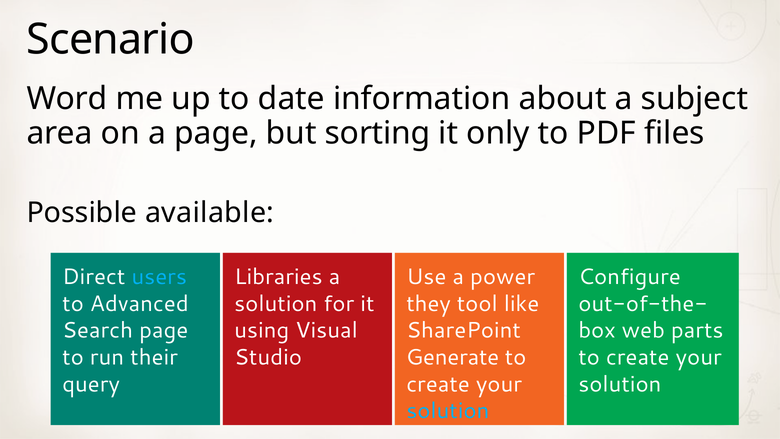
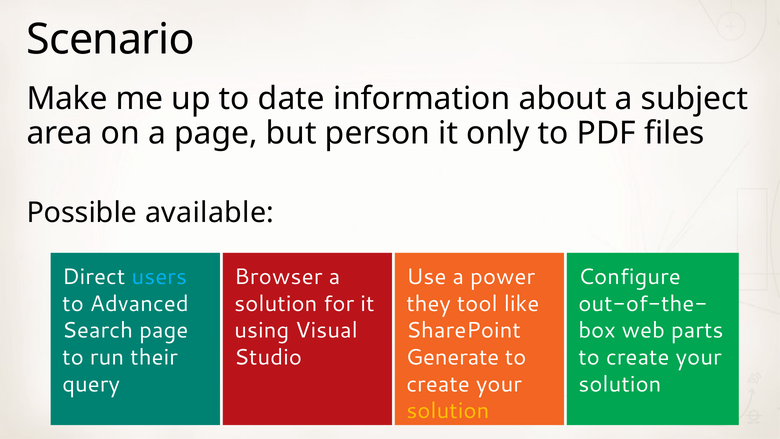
Word: Word -> Make
sorting: sorting -> person
Libraries: Libraries -> Browser
solution at (448, 411) colour: light blue -> yellow
